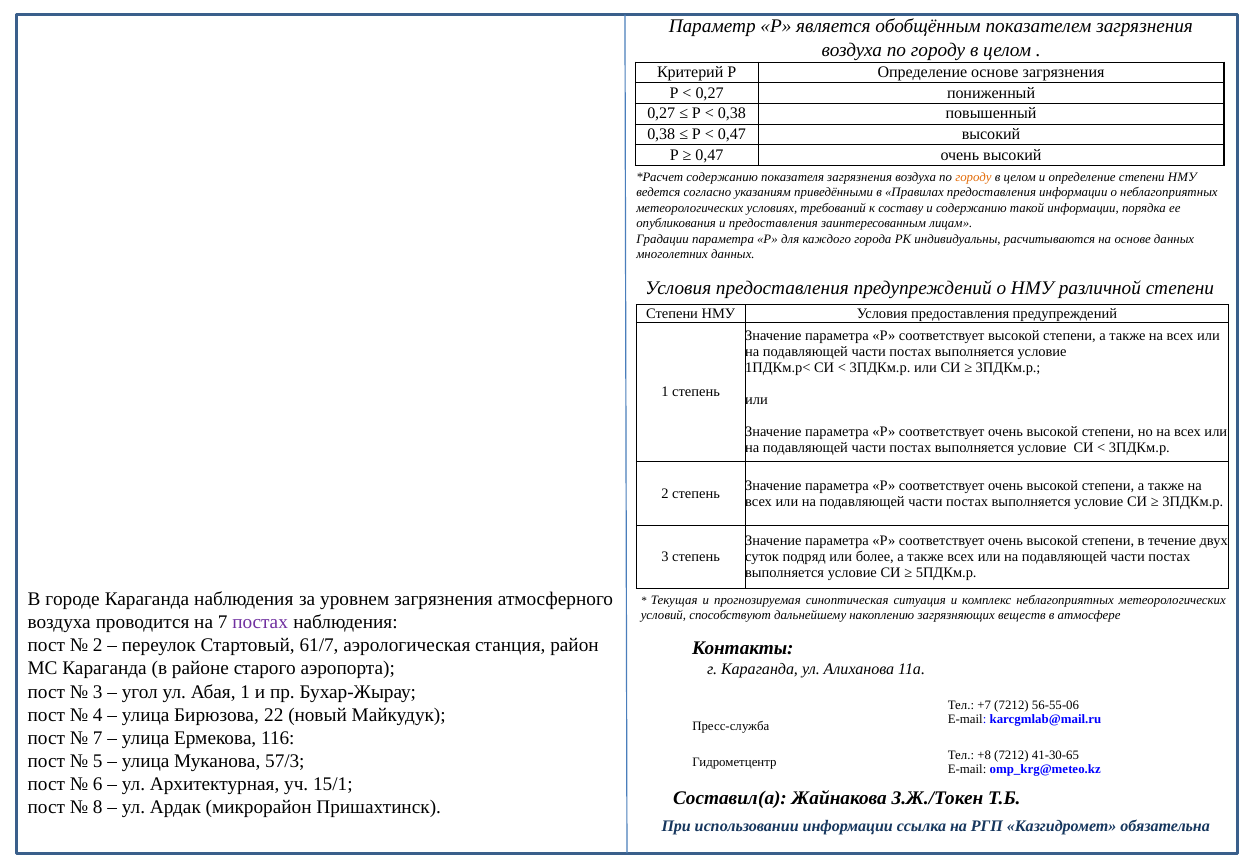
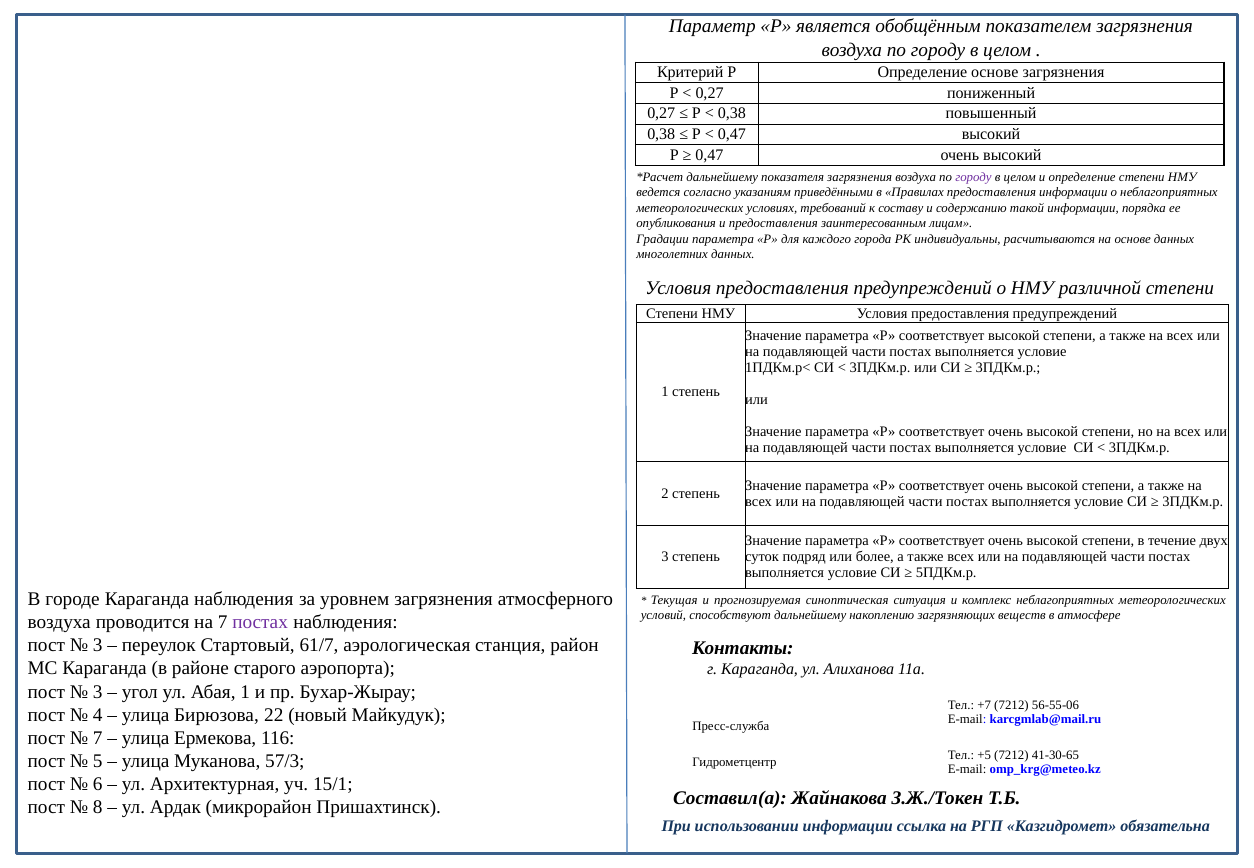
содержанию at (722, 177): содержанию -> дальнейшему
городу at (973, 177) colour: orange -> purple
2 at (98, 646): 2 -> 3
+8: +8 -> +5
